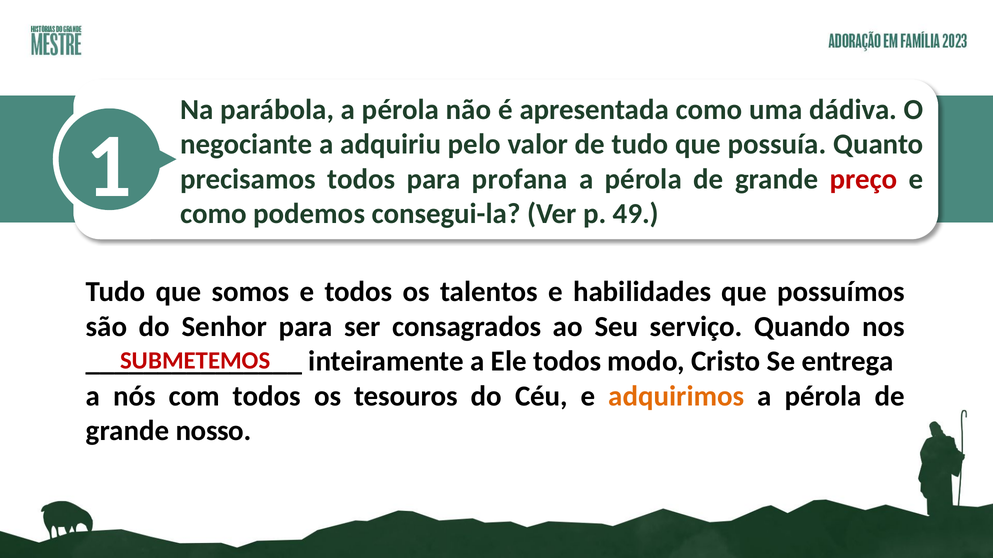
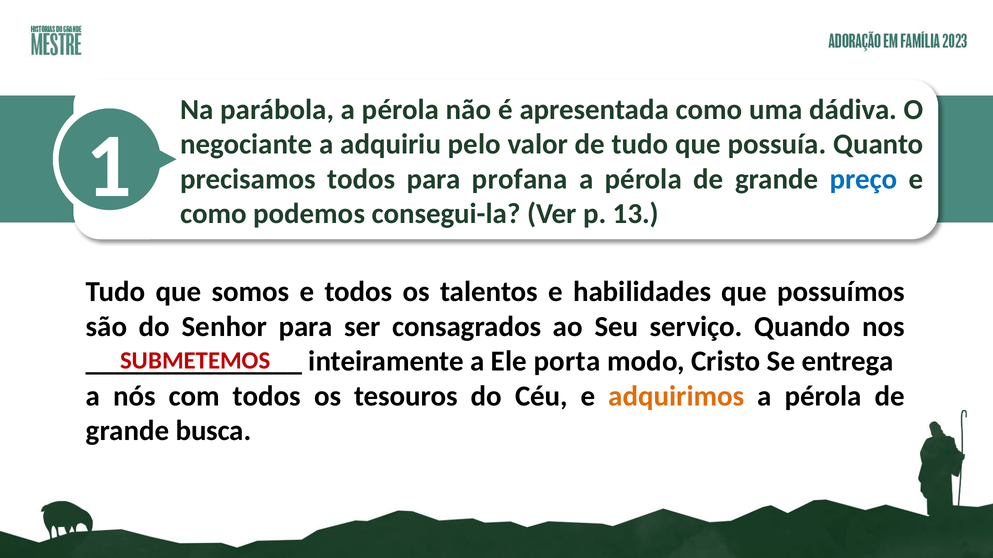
preço colour: red -> blue
49: 49 -> 13
Ele todos: todos -> porta
nosso: nosso -> busca
